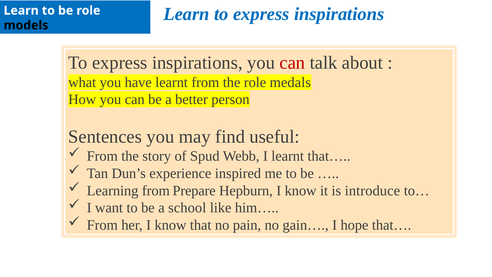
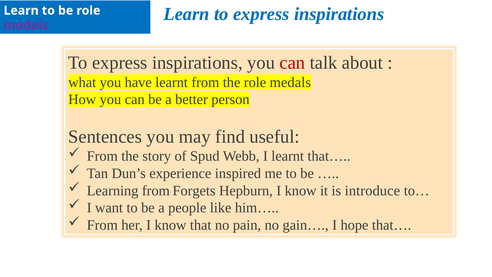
models colour: black -> purple
Prepare: Prepare -> Forgets
school: school -> people
